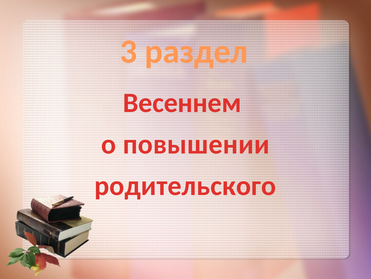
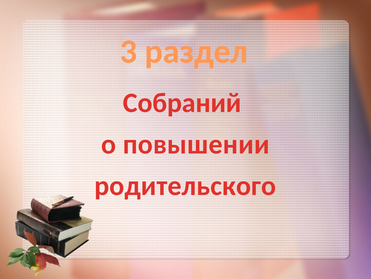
Весеннем: Весеннем -> Собраний
